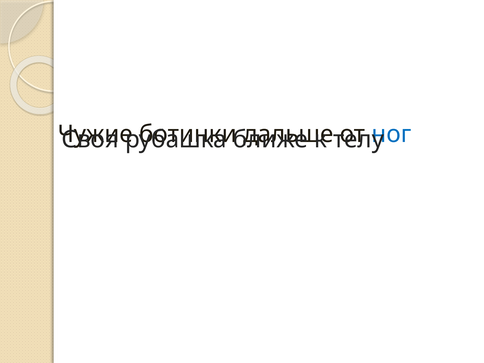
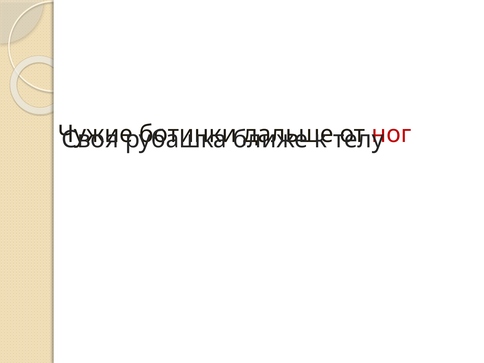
ног colour: blue -> red
